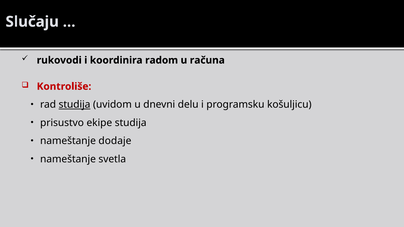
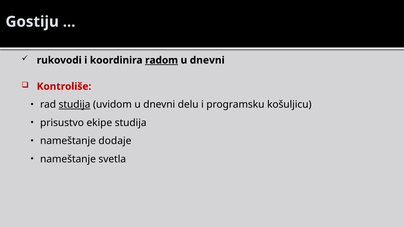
Slučaju: Slučaju -> Gostiju
radom underline: none -> present
računa at (207, 60): računa -> dnevni
